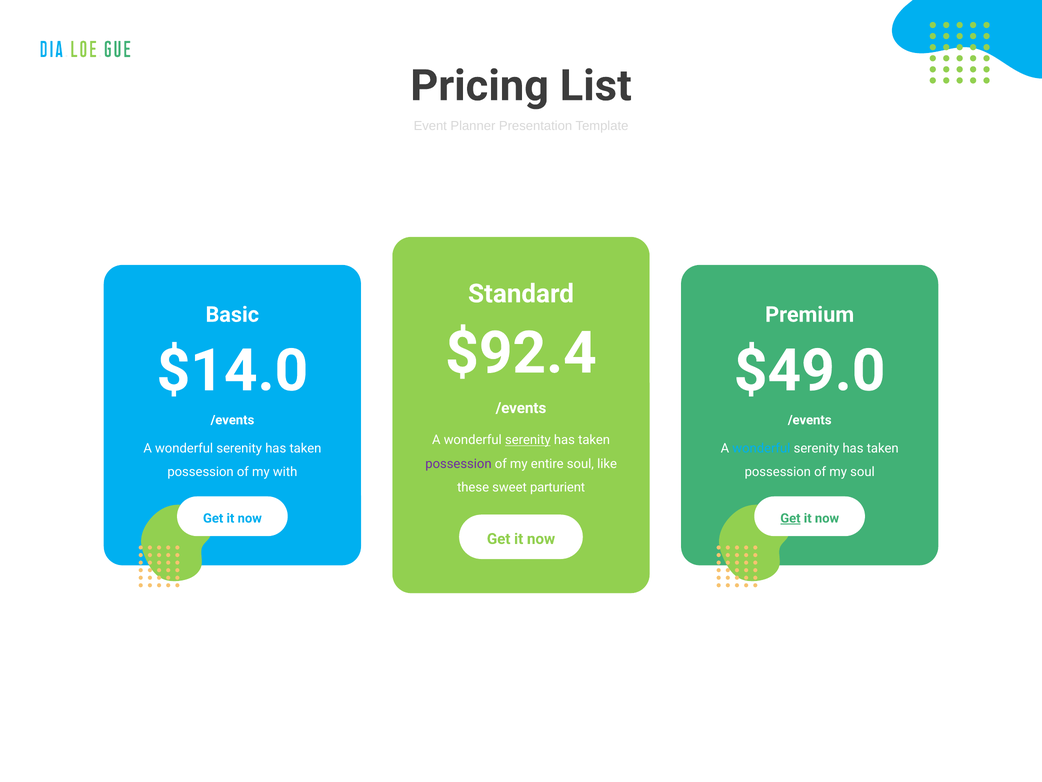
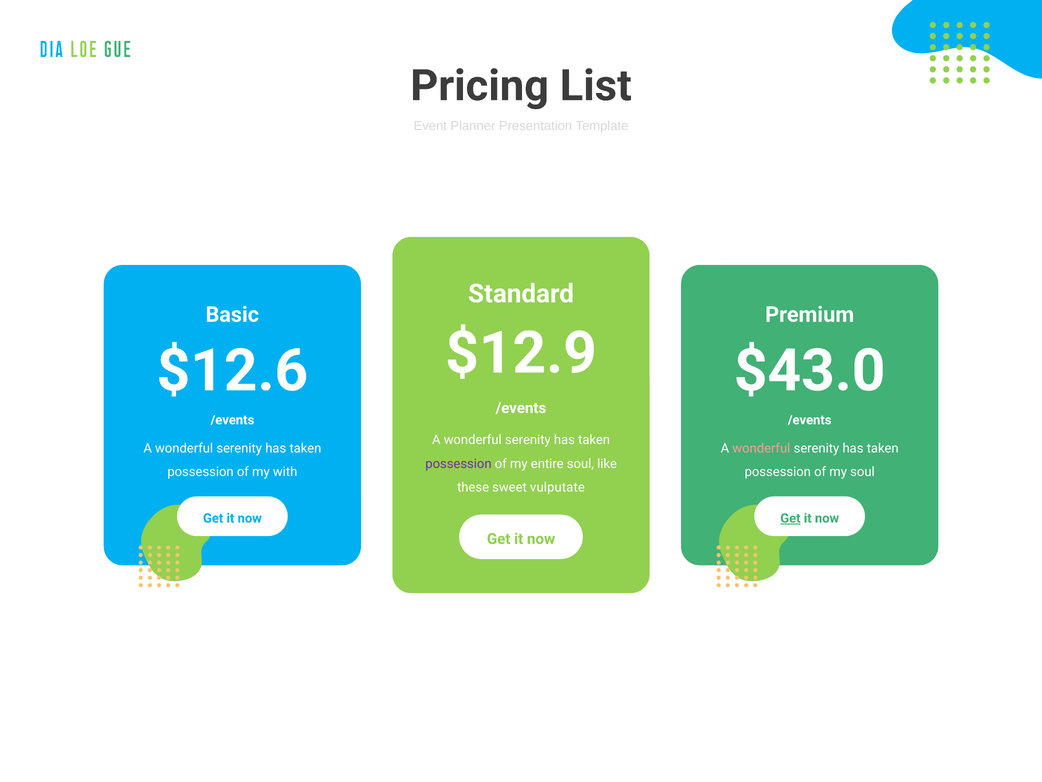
$92.4: $92.4 -> $12.9
$14.0: $14.0 -> $12.6
$49.0: $49.0 -> $43.0
serenity at (528, 440) underline: present -> none
wonderful at (761, 448) colour: light blue -> pink
parturient: parturient -> vulputate
